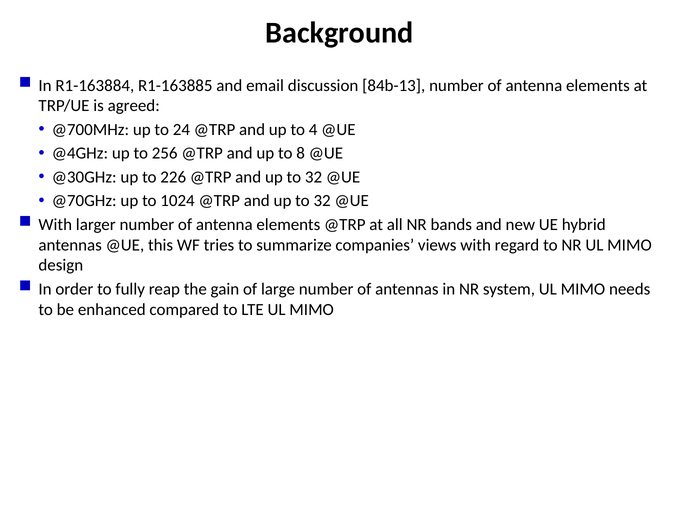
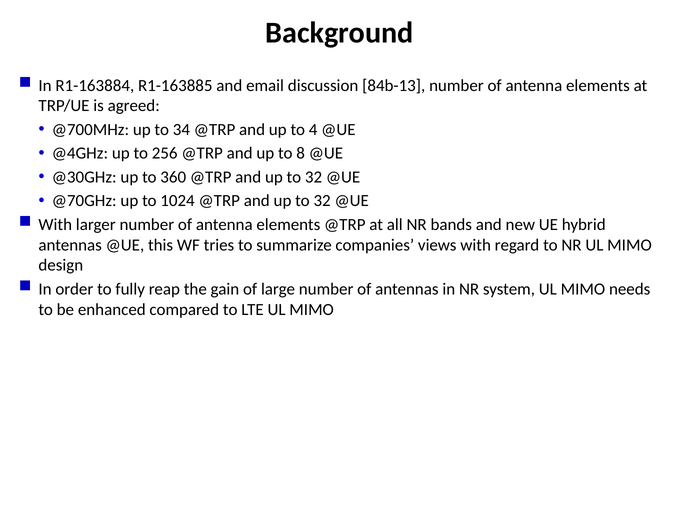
24: 24 -> 34
226: 226 -> 360
